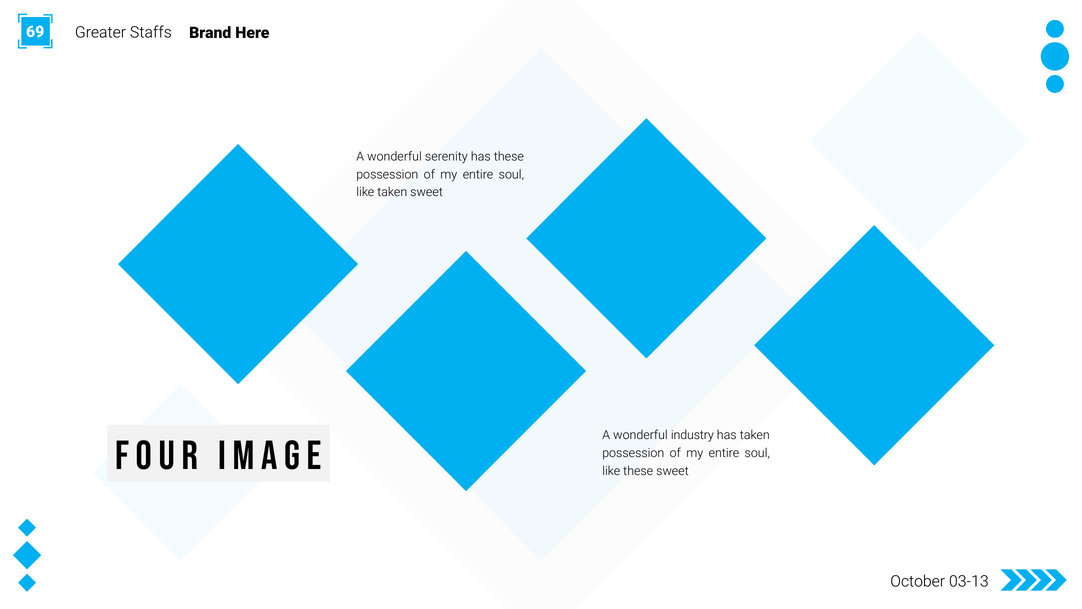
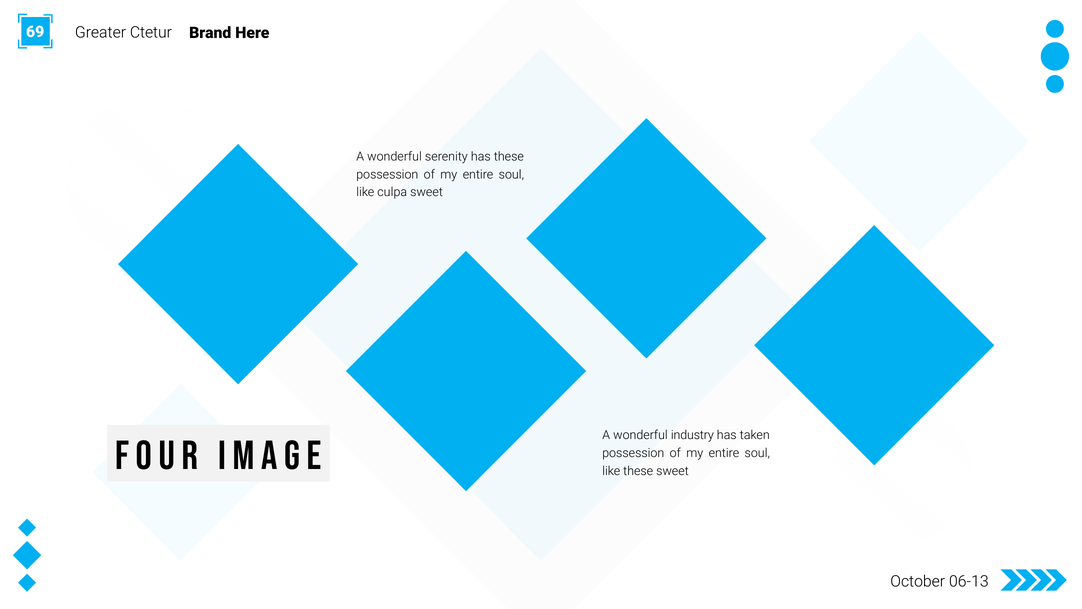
Staffs: Staffs -> Ctetur
like taken: taken -> culpa
03-13: 03-13 -> 06-13
